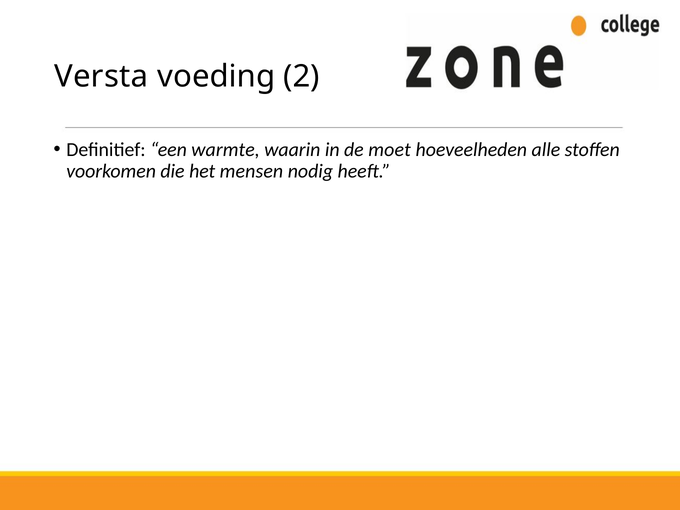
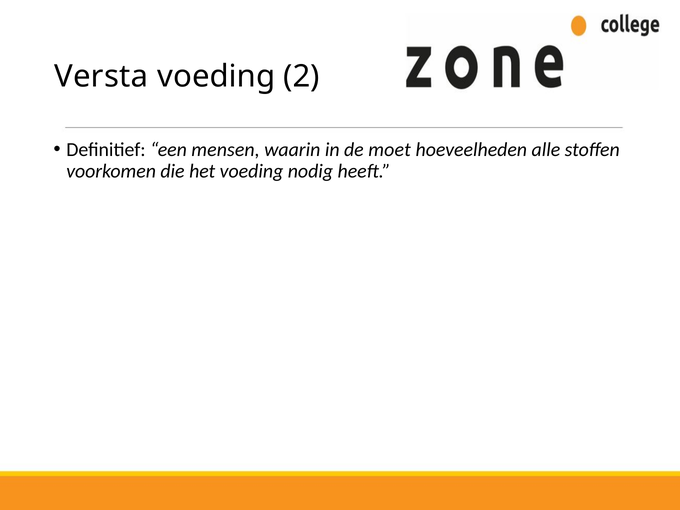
warmte: warmte -> mensen
het mensen: mensen -> voeding
